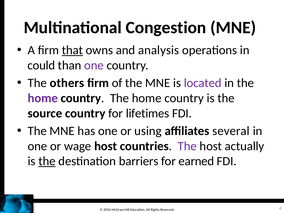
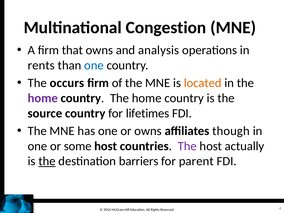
that underline: present -> none
could: could -> rents
one at (94, 65) colour: purple -> blue
others: others -> occurs
located colour: purple -> orange
or using: using -> owns
several: several -> though
wage: wage -> some
earned: earned -> parent
